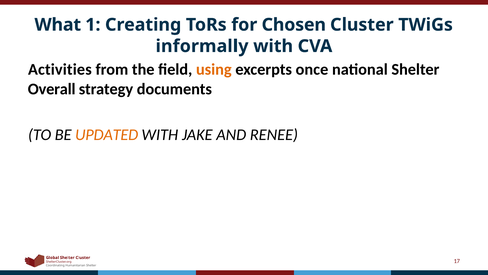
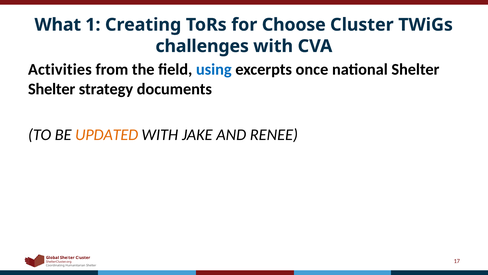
Chosen: Chosen -> Choose
informally: informally -> challenges
using colour: orange -> blue
Overall at (52, 89): Overall -> Shelter
